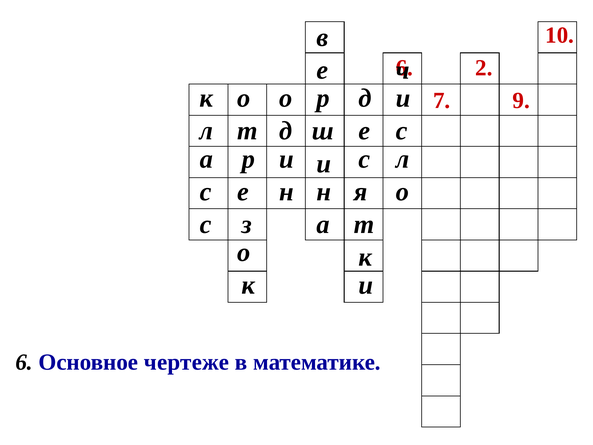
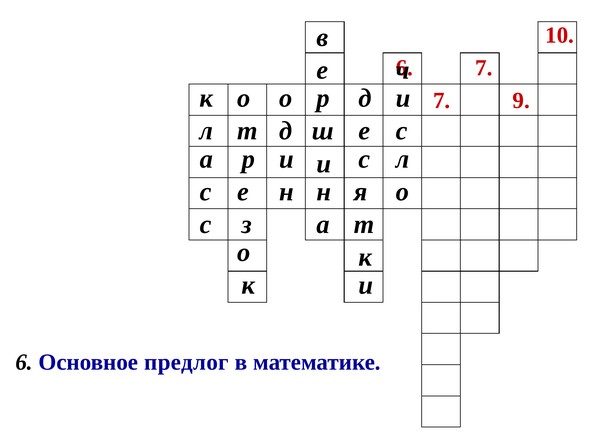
2 at (484, 68): 2 -> 7
чертеже: чертеже -> предлог
